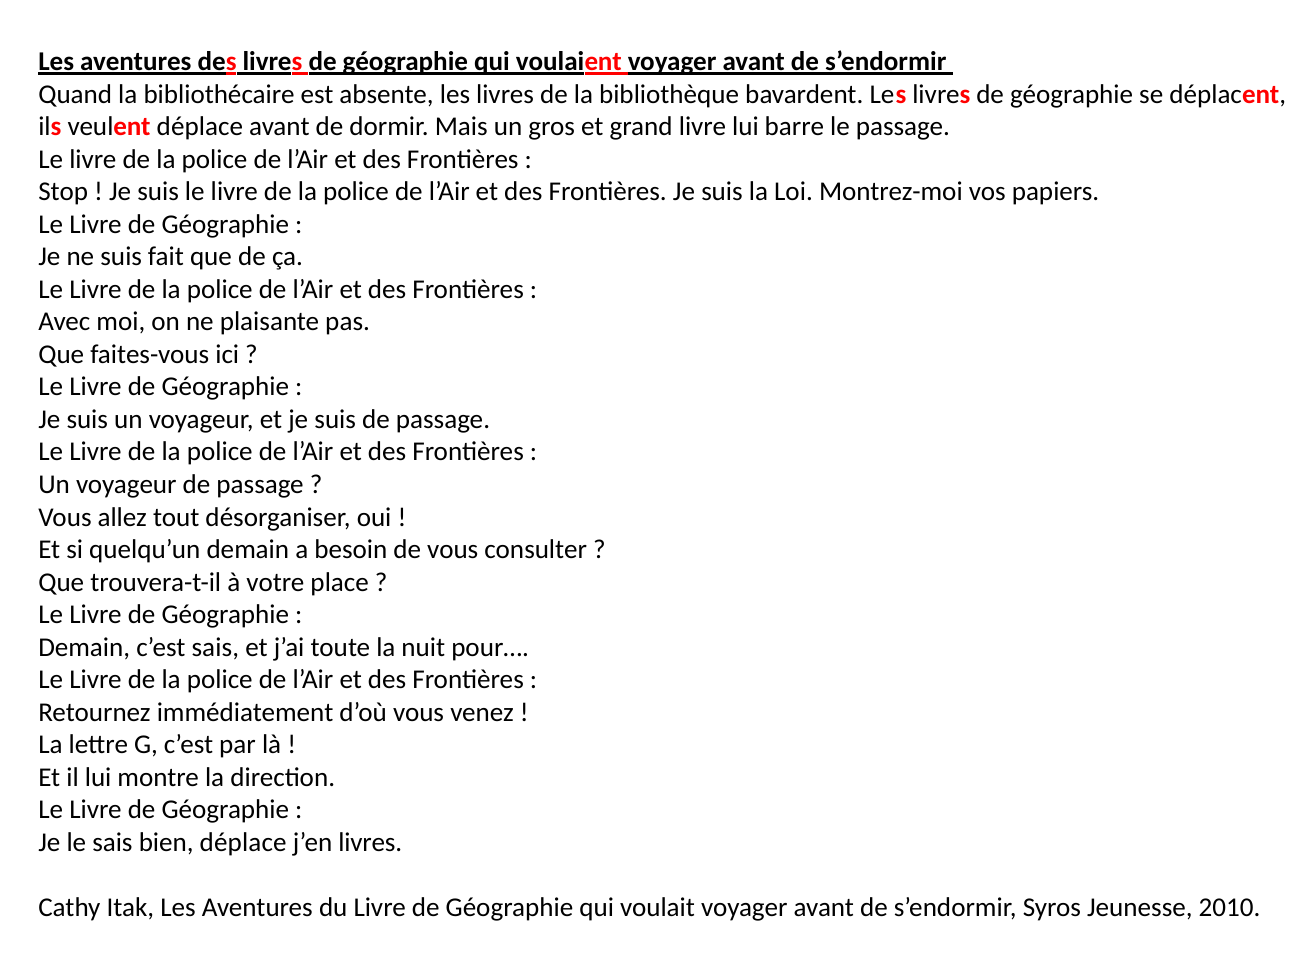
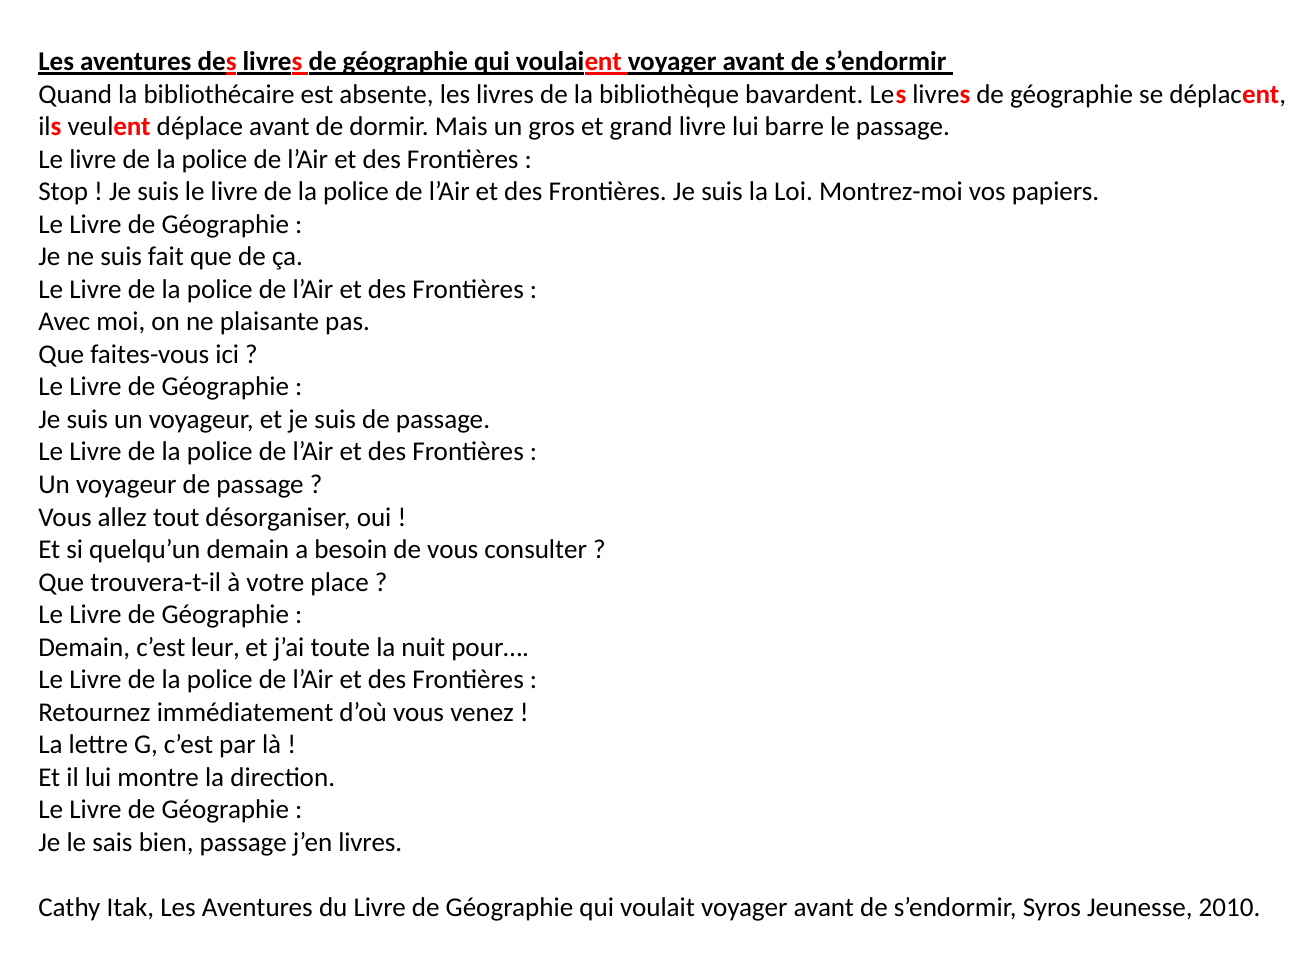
c’est sais: sais -> leur
bien déplace: déplace -> passage
